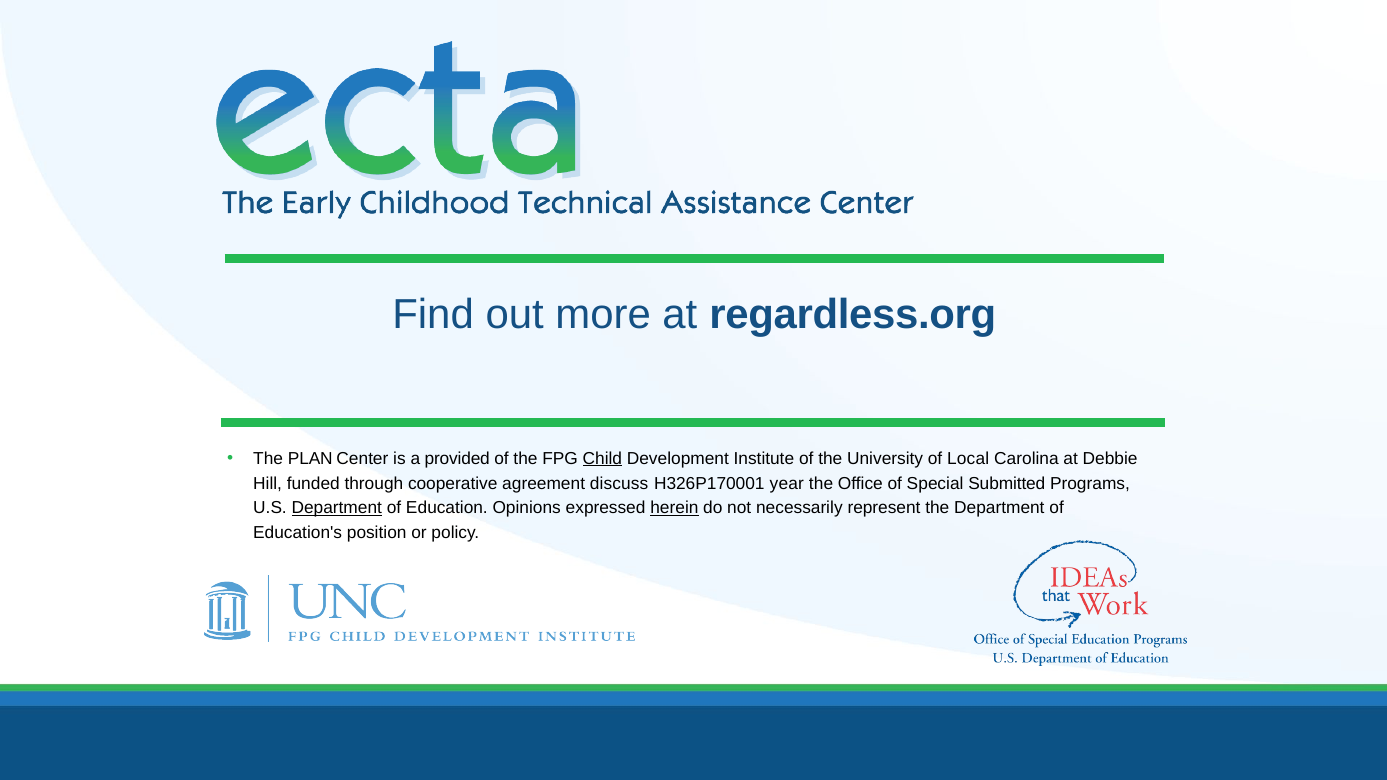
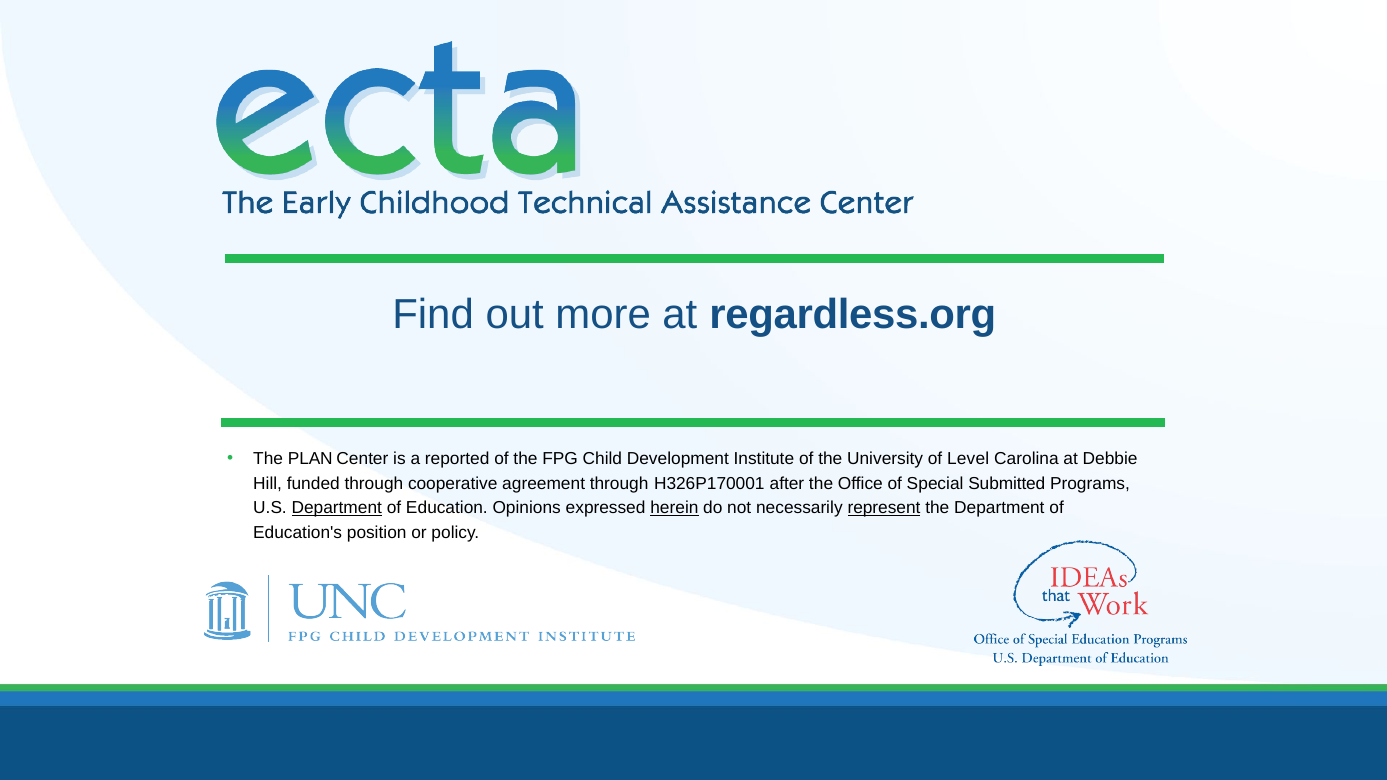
provided: provided -> reported
Child underline: present -> none
Local: Local -> Level
agreement discuss: discuss -> through
year: year -> after
represent underline: none -> present
